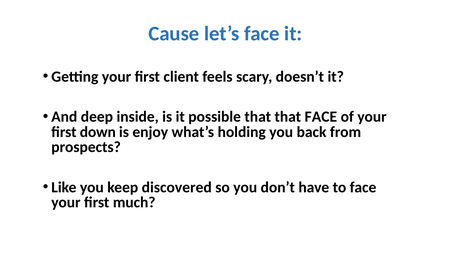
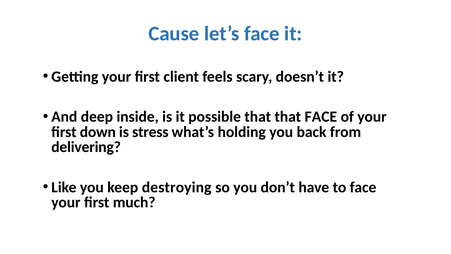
enjoy: enjoy -> stress
prospects: prospects -> delivering
discovered: discovered -> destroying
